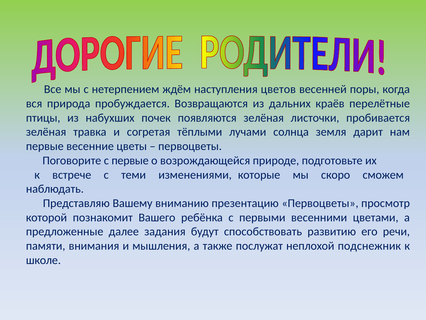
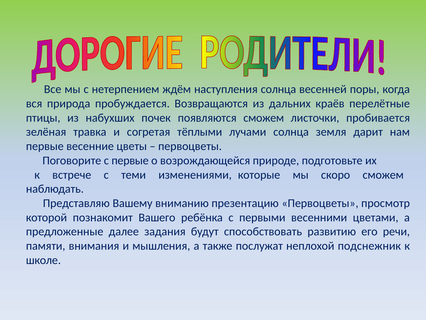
наступления цветов: цветов -> солнца
появляются зелёная: зелёная -> сможем
